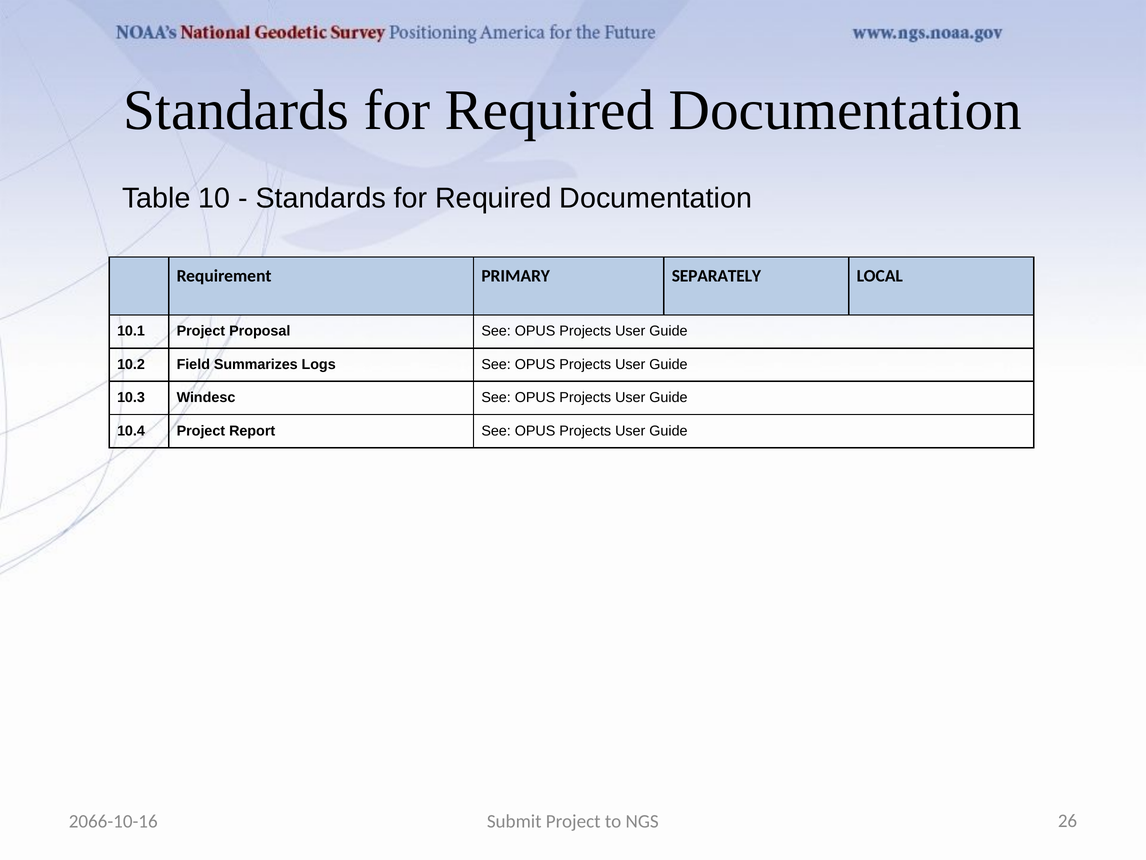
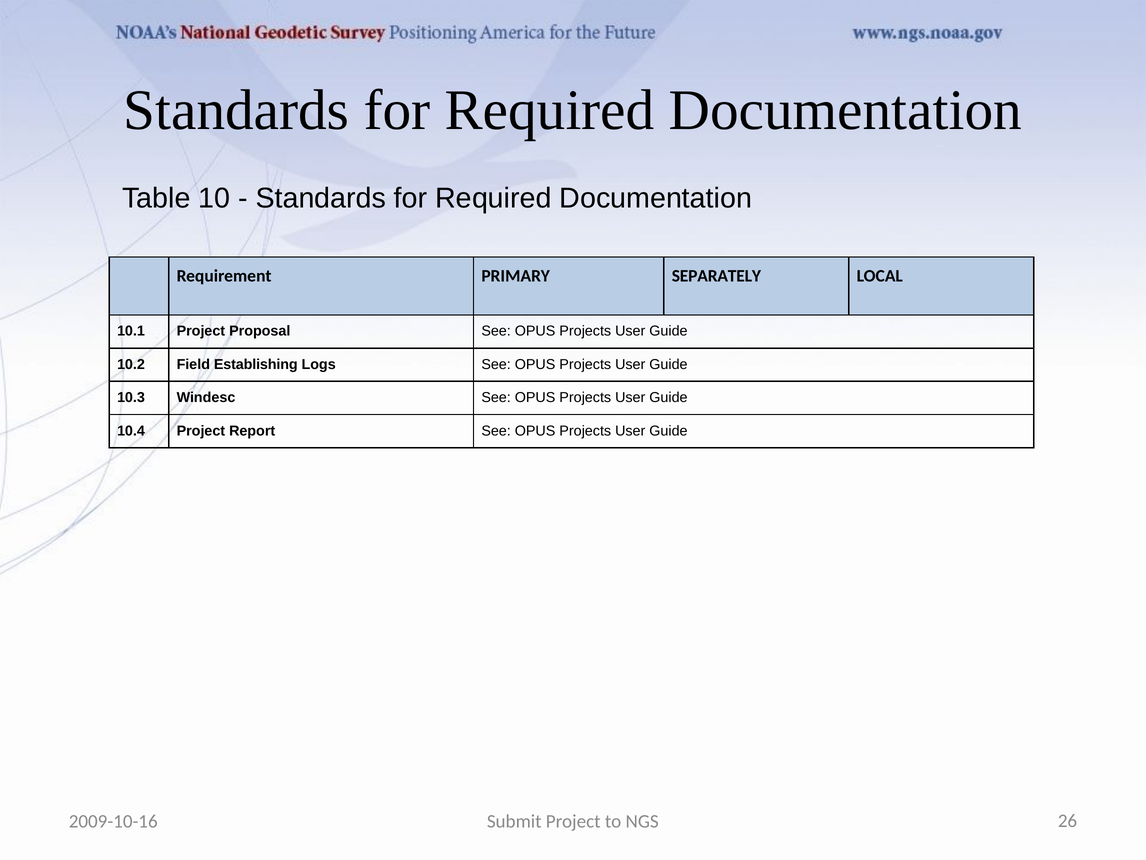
Summarizes: Summarizes -> Establishing
2066-10-16: 2066-10-16 -> 2009-10-16
